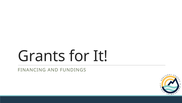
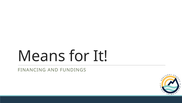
Grants: Grants -> Means
